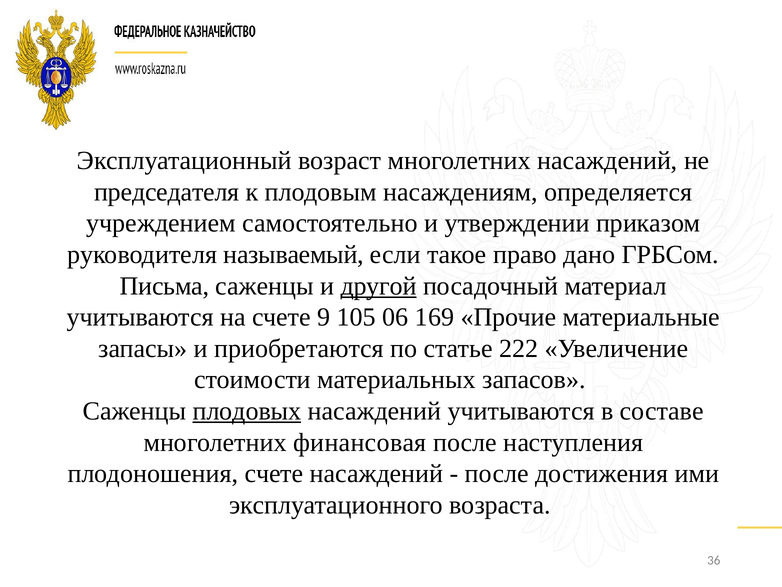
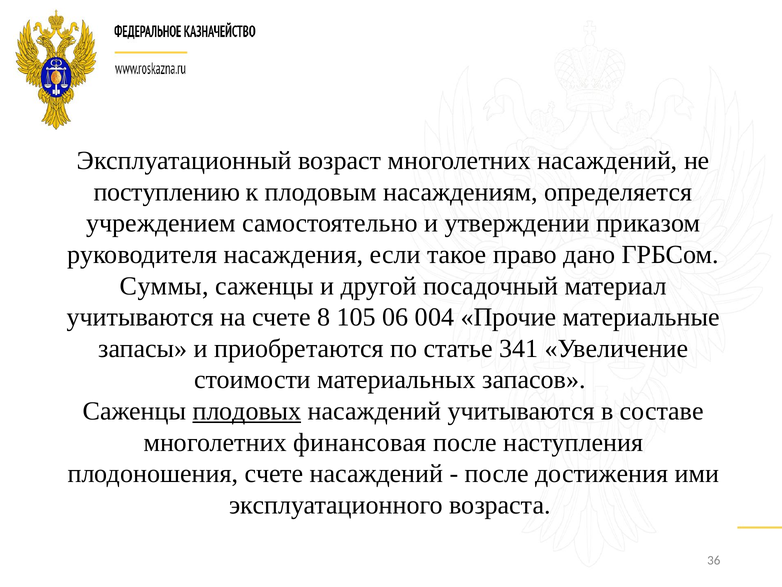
председателя: председателя -> поступлению
называемый: называемый -> насаждения
Письма: Письма -> Суммы
другой underline: present -> none
9: 9 -> 8
169: 169 -> 004
222: 222 -> 341
